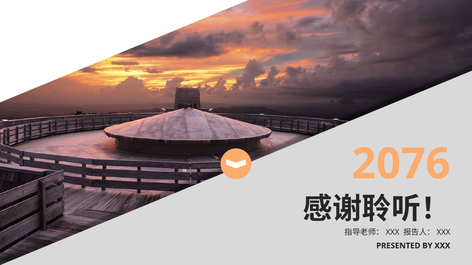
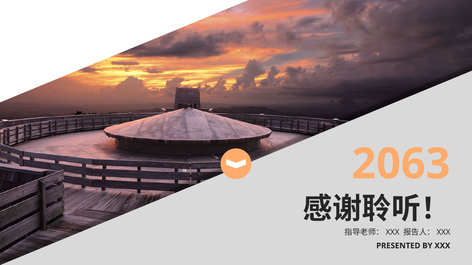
2076: 2076 -> 2063
